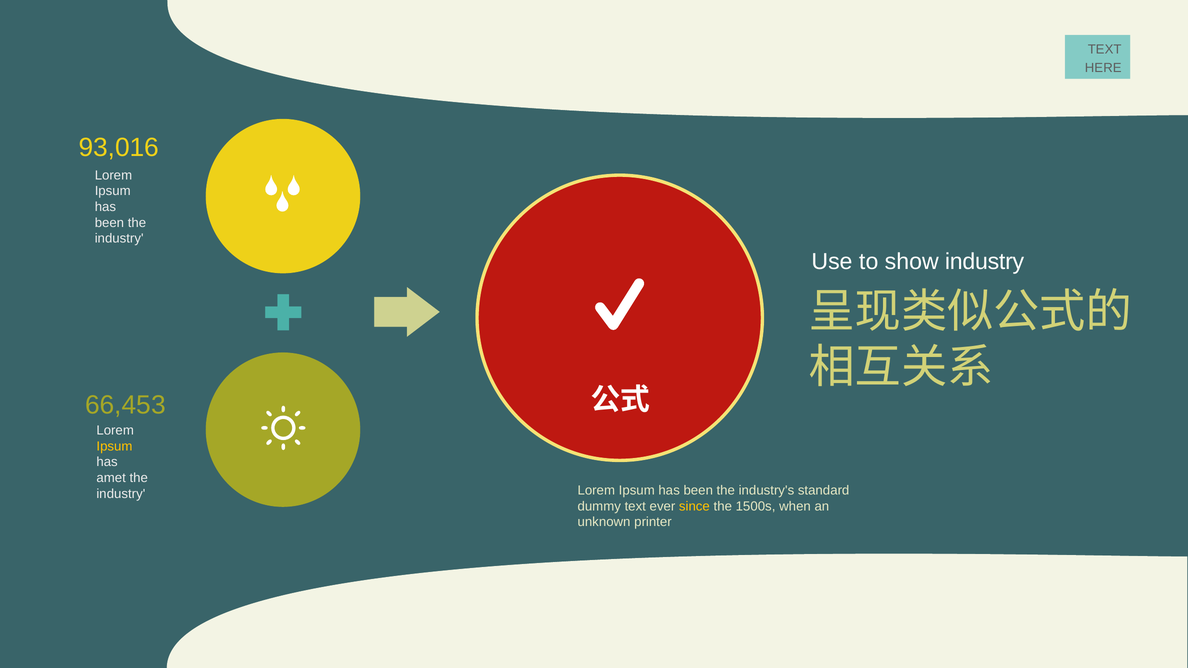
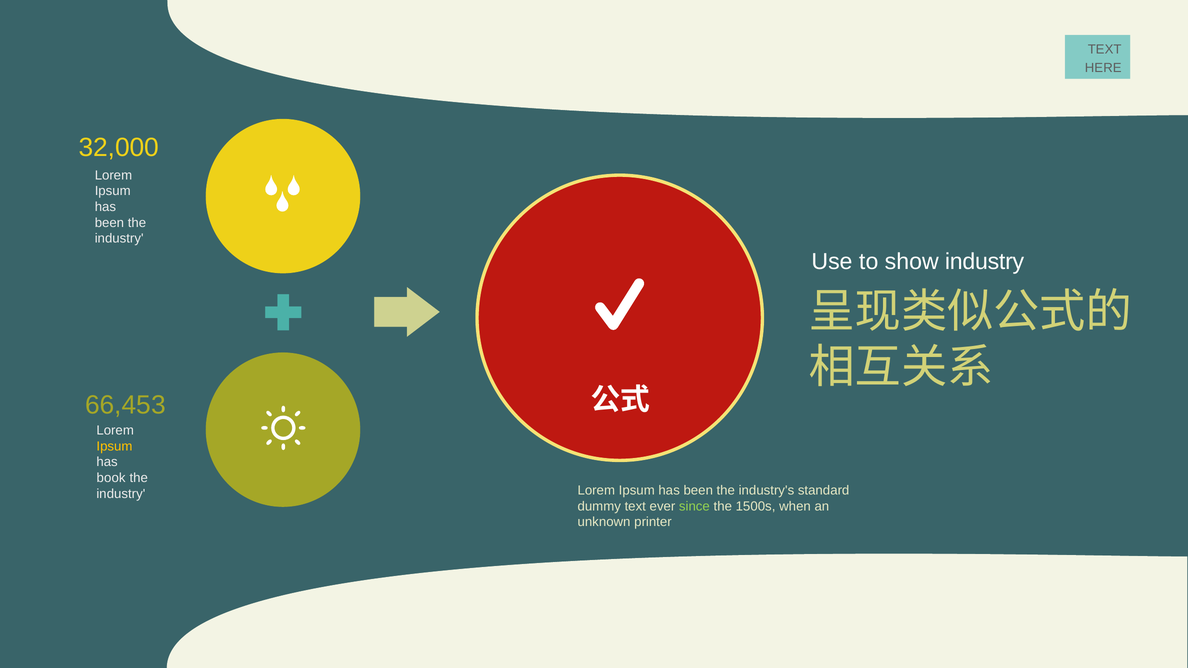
93,016: 93,016 -> 32,000
amet: amet -> book
since colour: yellow -> light green
